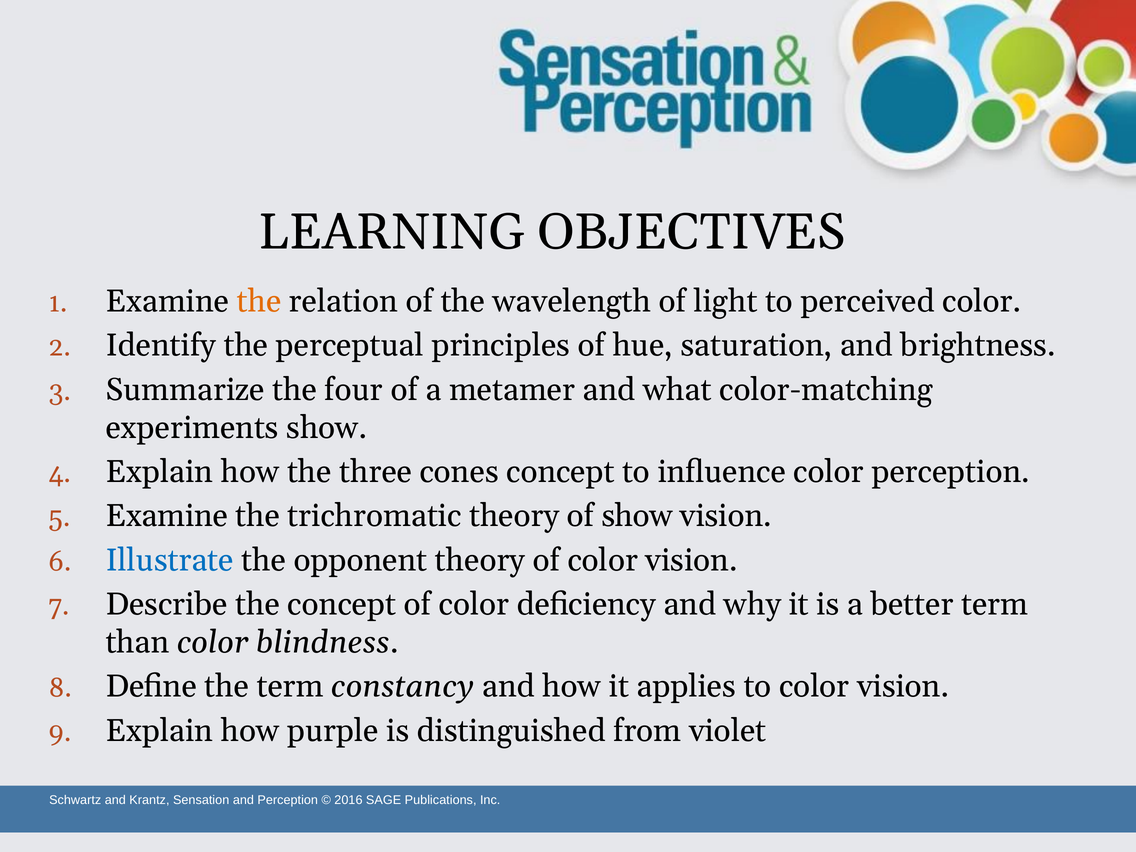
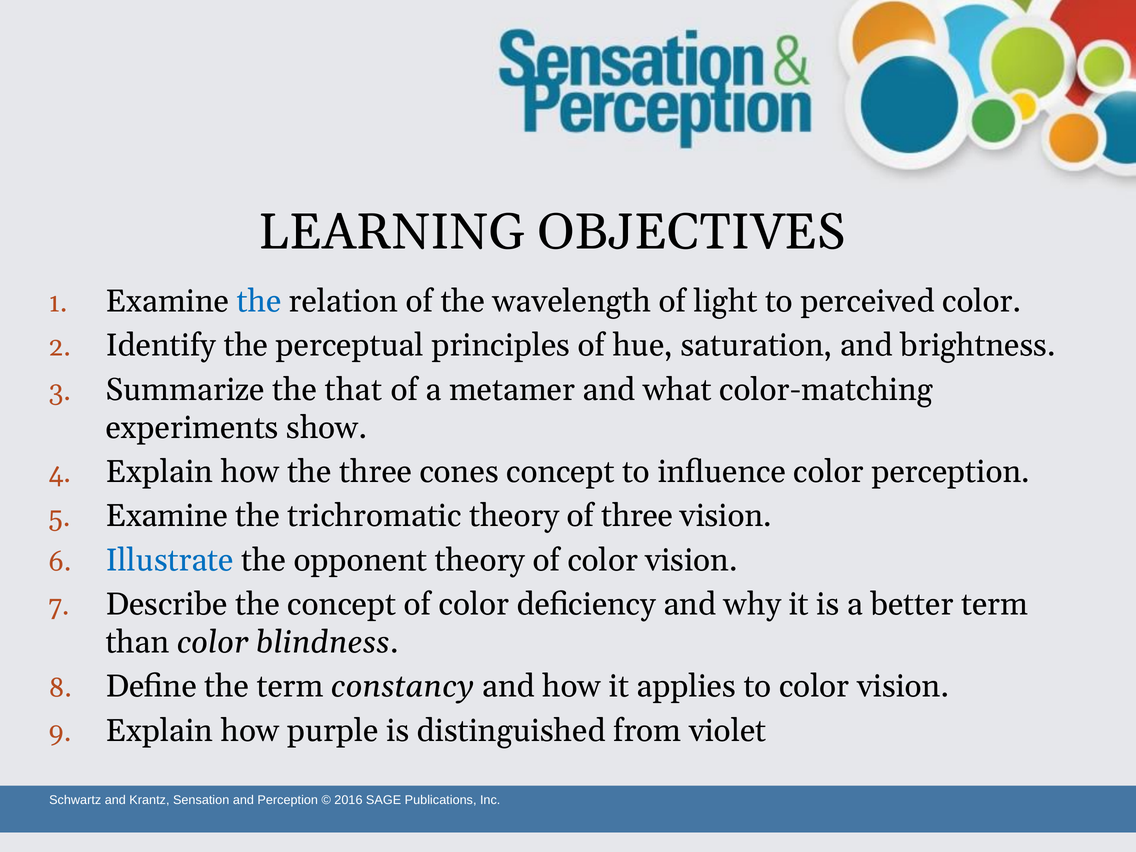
the at (259, 301) colour: orange -> blue
four: four -> that
of show: show -> three
